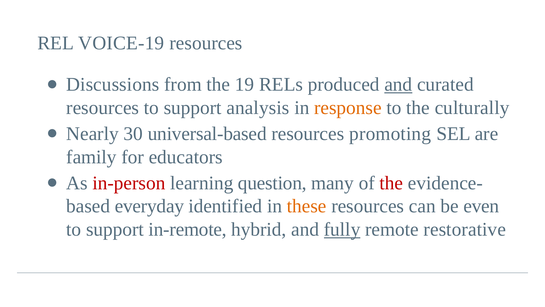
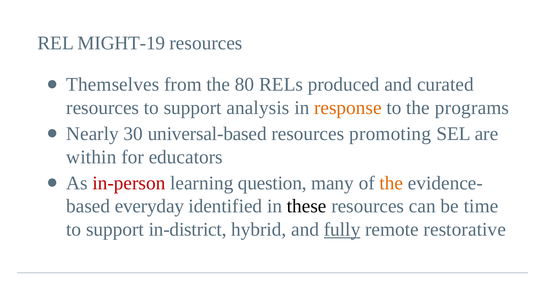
VOICE-19: VOICE-19 -> MIGHT-19
Discussions: Discussions -> Themselves
19: 19 -> 80
and at (398, 84) underline: present -> none
culturally: culturally -> programs
family: family -> within
the at (391, 183) colour: red -> orange
these colour: orange -> black
even: even -> time
in-remote: in-remote -> in-district
